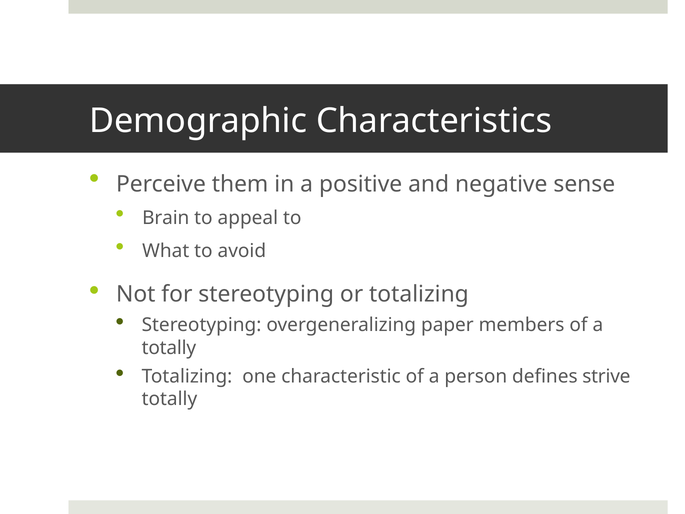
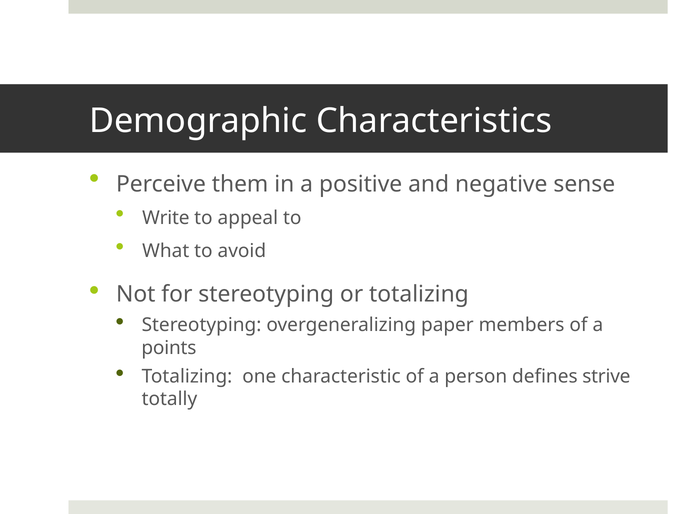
Brain: Brain -> Write
totally at (169, 348): totally -> points
